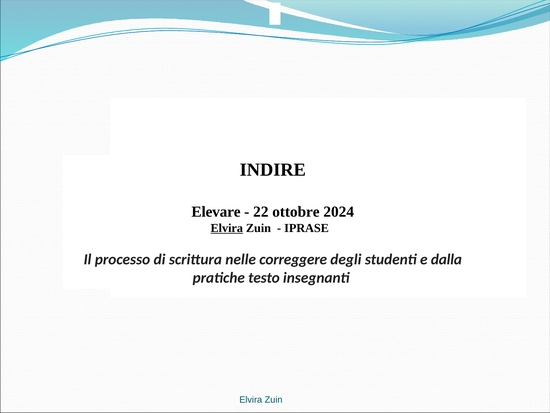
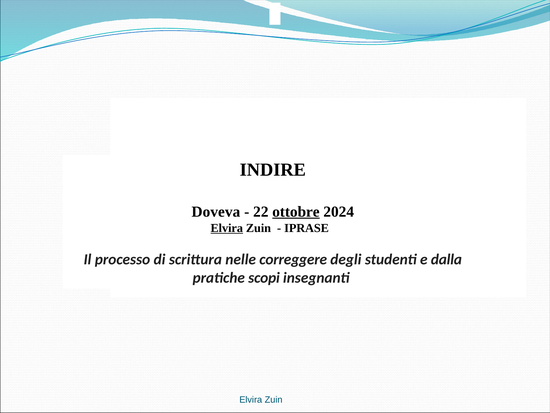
Elevare: Elevare -> Doveva
ottobre underline: none -> present
testo: testo -> scopi
